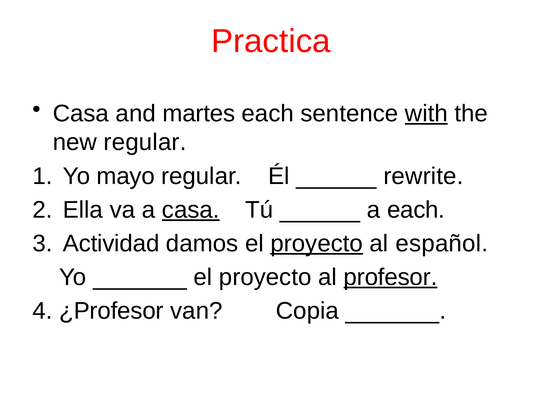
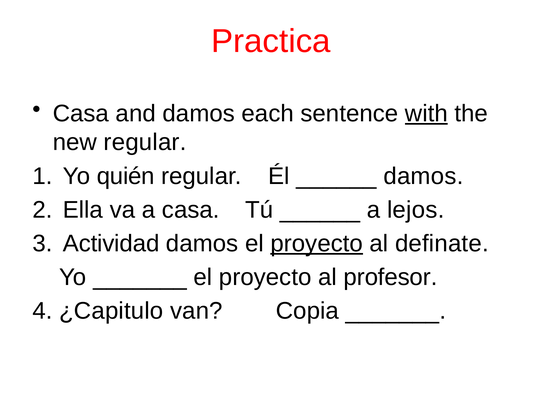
and martes: martes -> damos
mayo: mayo -> quién
rewrite at (423, 176): rewrite -> damos
casa at (191, 210) underline: present -> none
a each: each -> lejos
español: español -> definate
profesor underline: present -> none
¿Profesor: ¿Profesor -> ¿Capitulo
